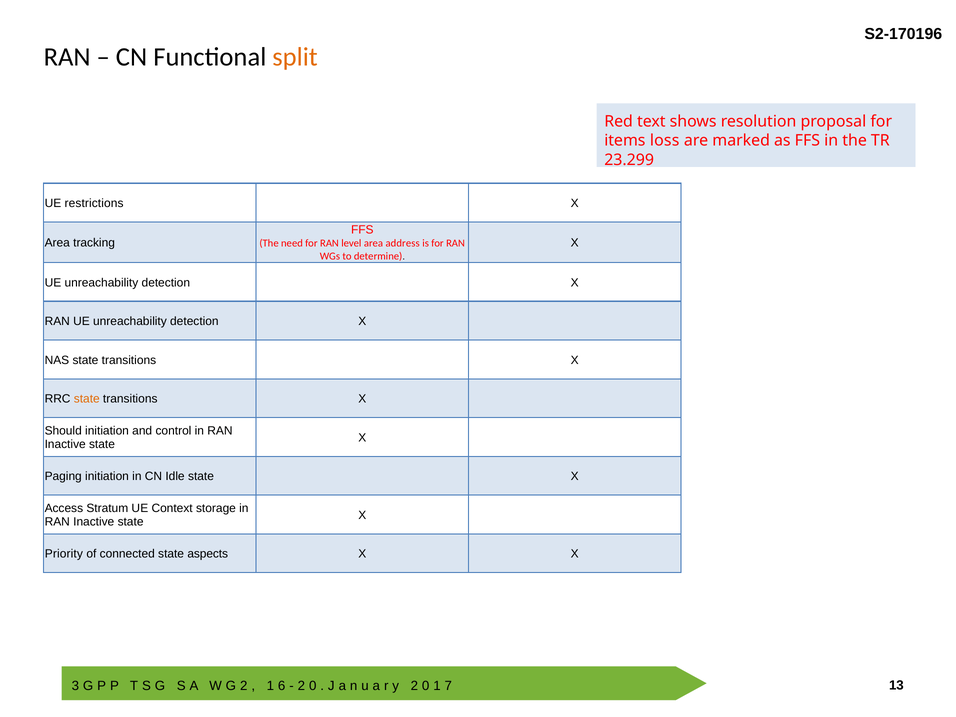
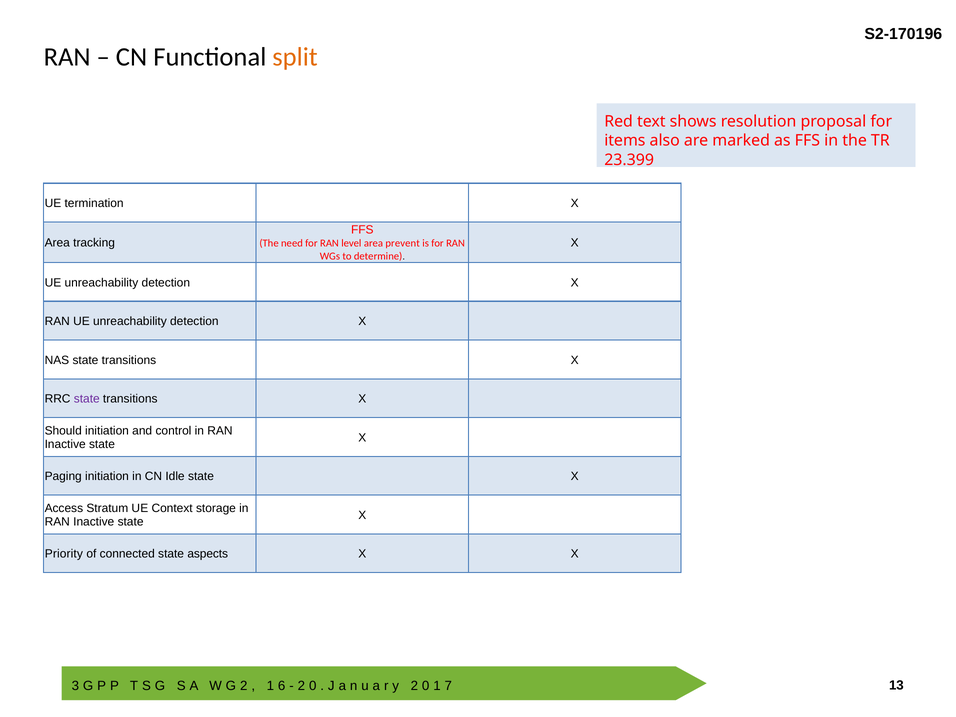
loss: loss -> also
23.299: 23.299 -> 23.399
restrictions: restrictions -> termination
address: address -> prevent
state at (87, 399) colour: orange -> purple
